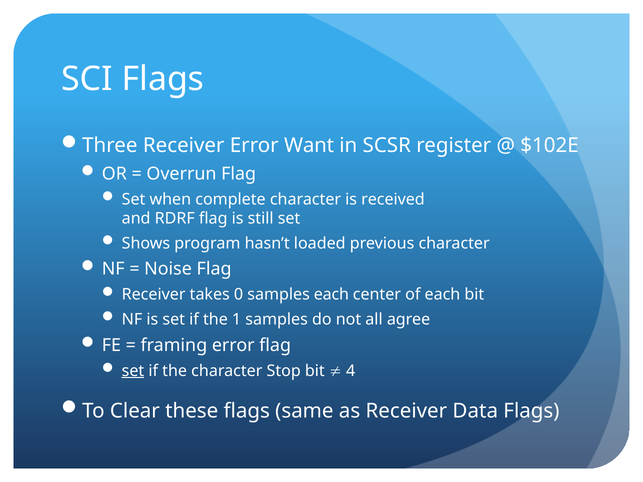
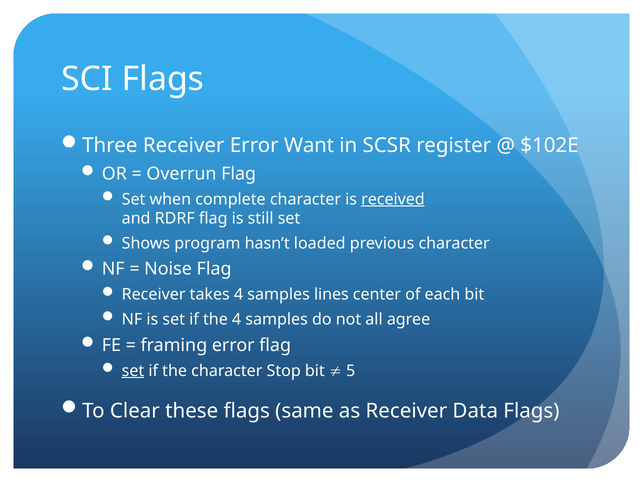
received underline: none -> present
takes 0: 0 -> 4
samples each: each -> lines
the 1: 1 -> 4
4: 4 -> 5
